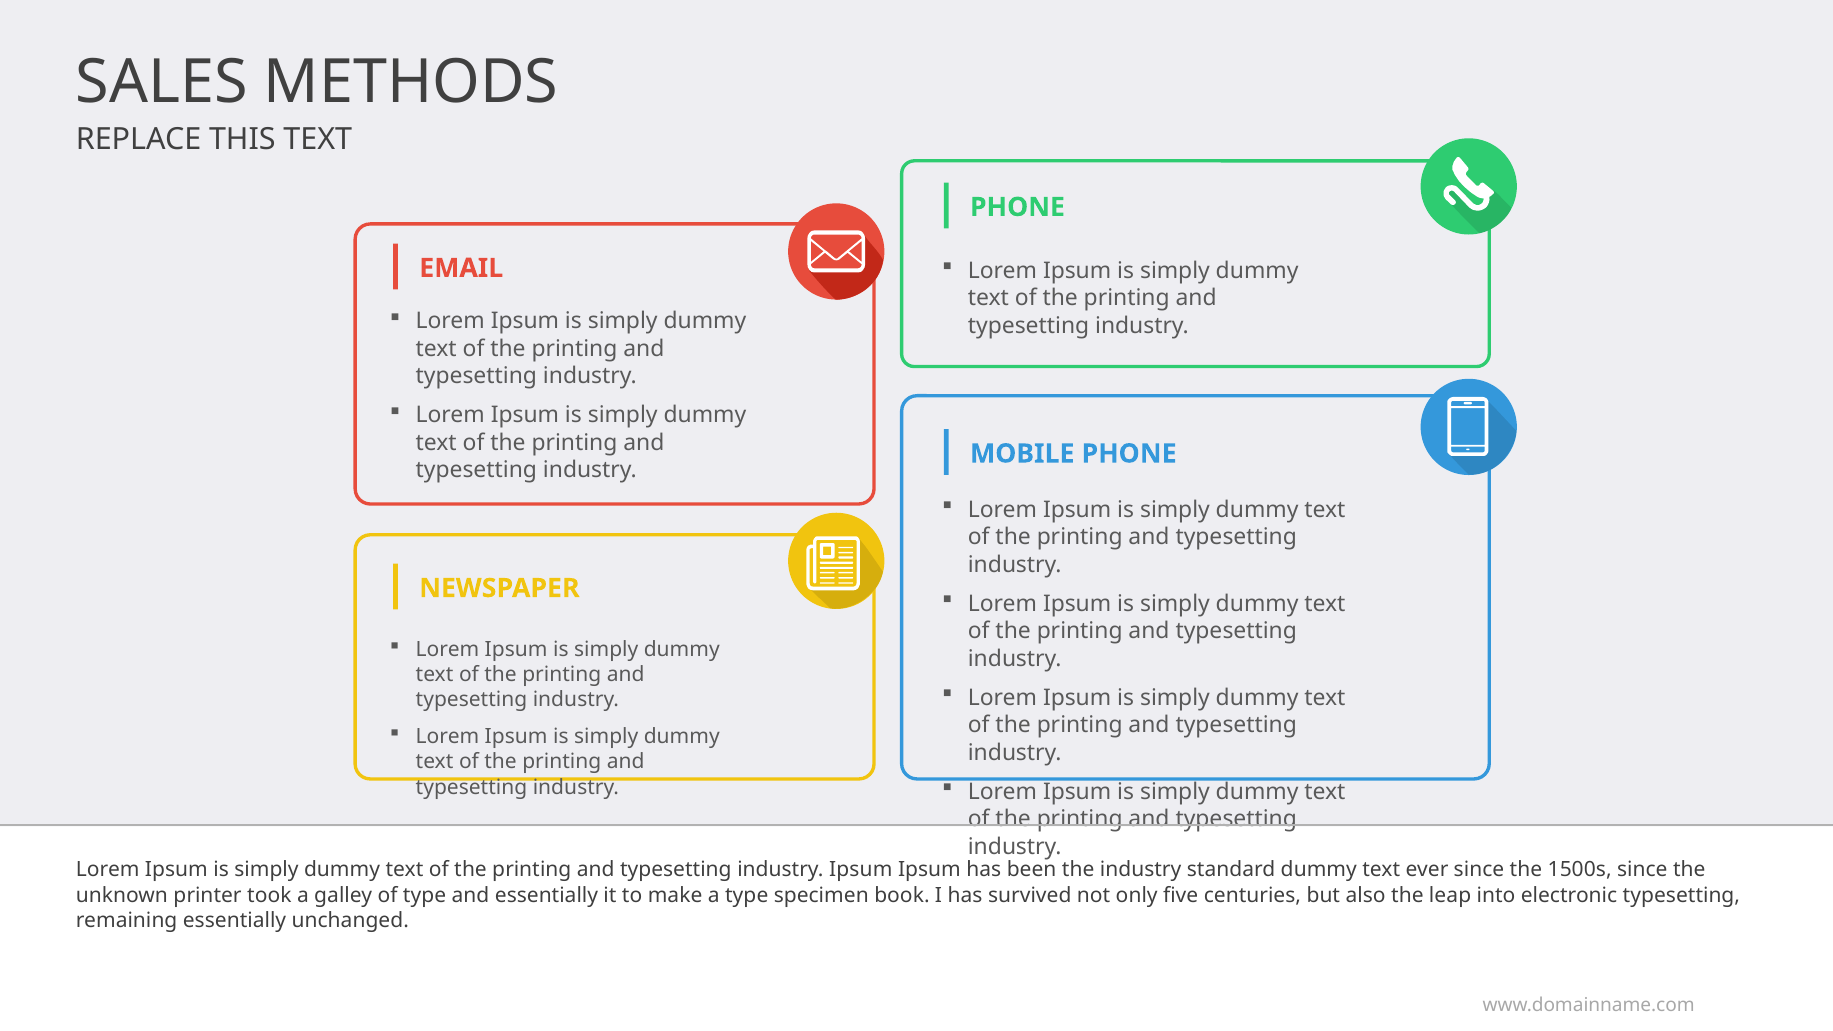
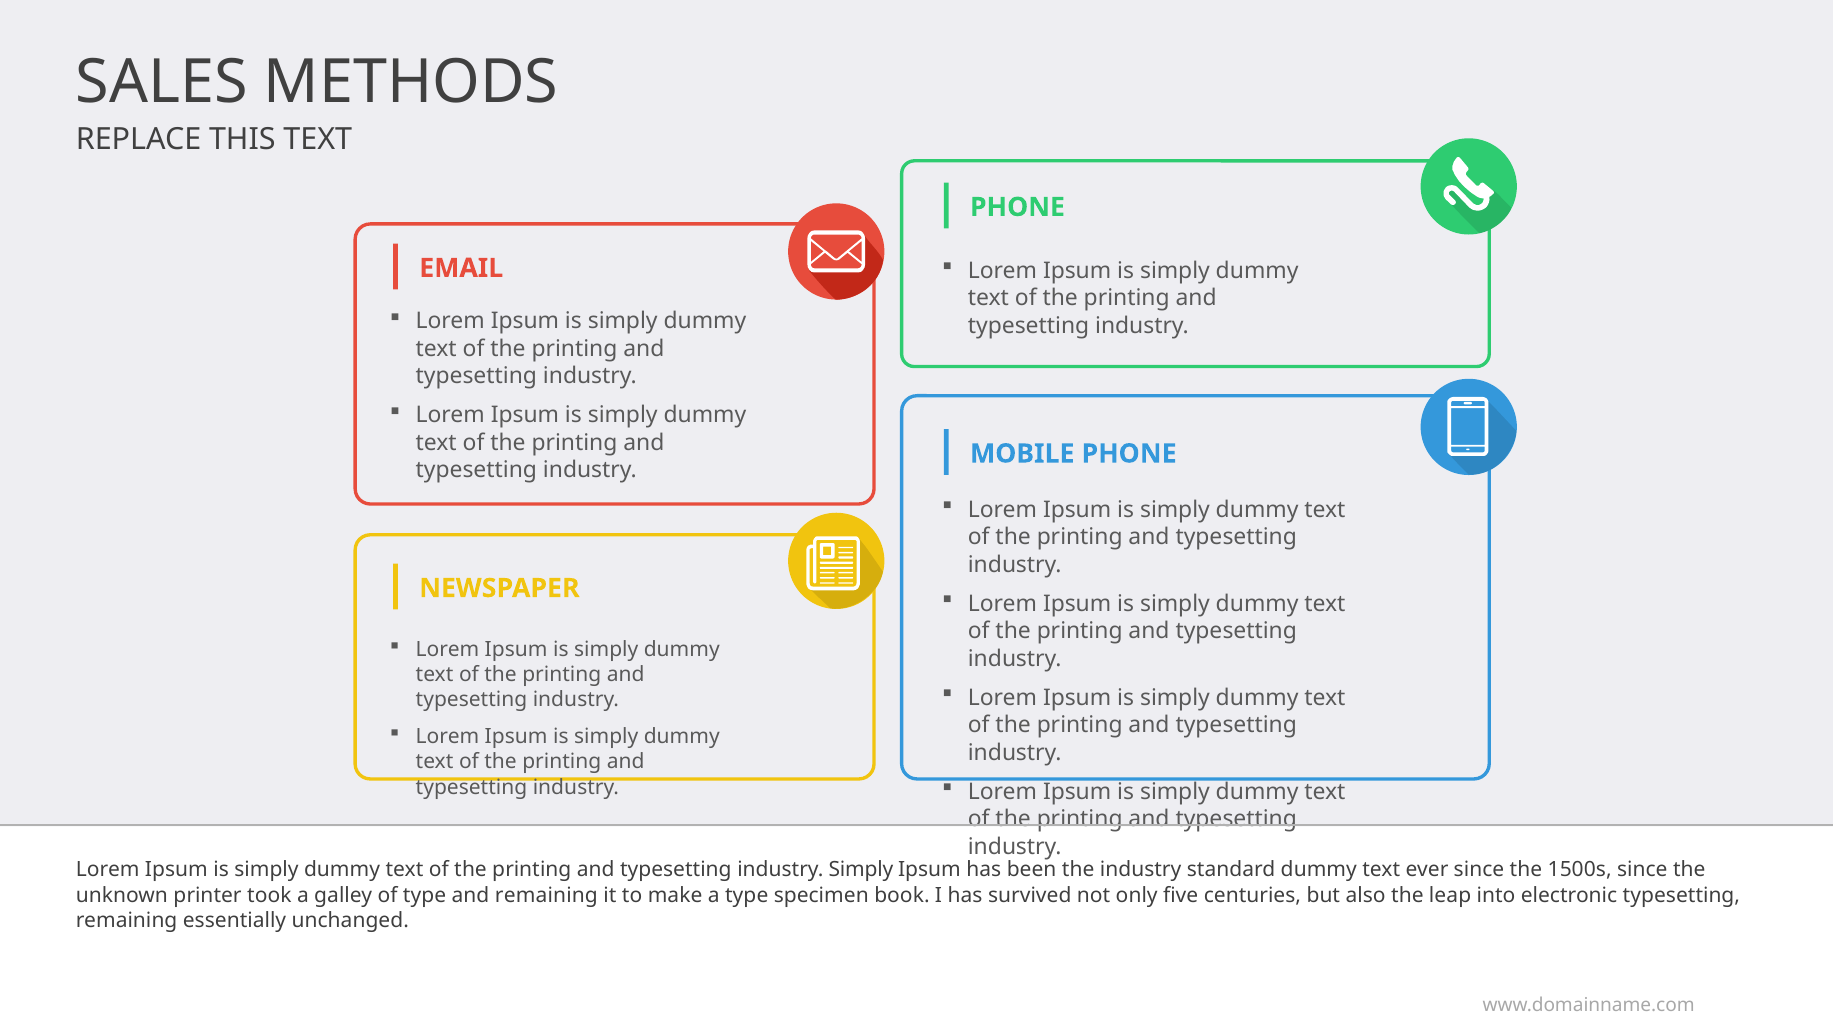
industry Ipsum: Ipsum -> Simply
and essentially: essentially -> remaining
